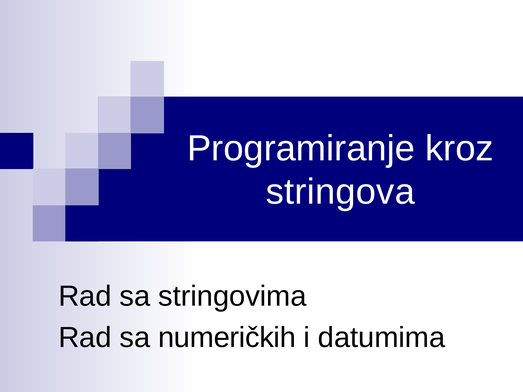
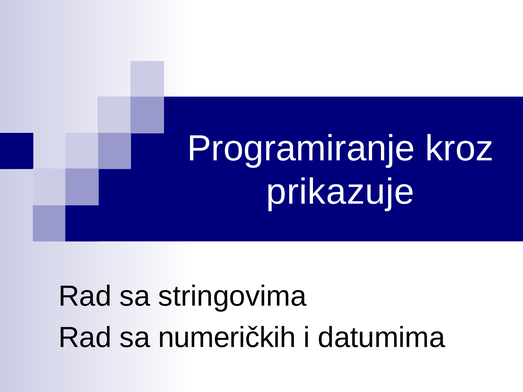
stringova: stringova -> prikazuje
